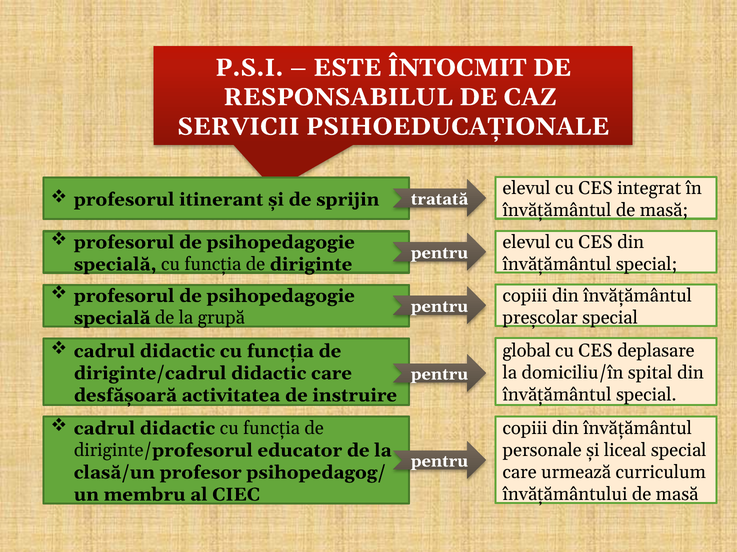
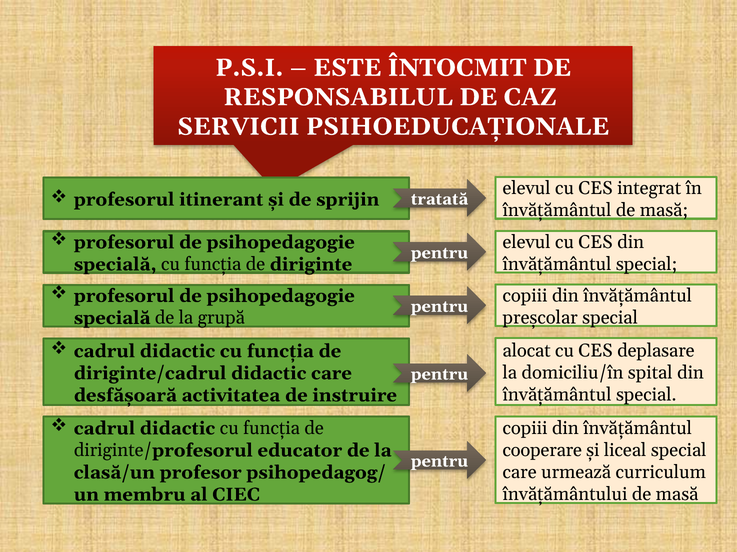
global: global -> alocat
personale: personale -> cooperare
